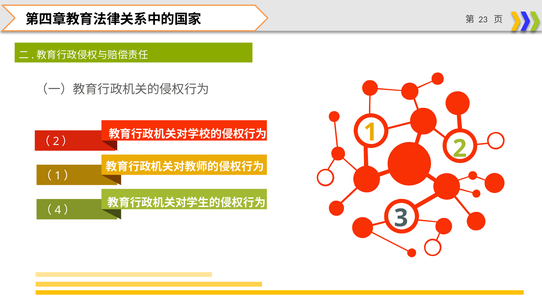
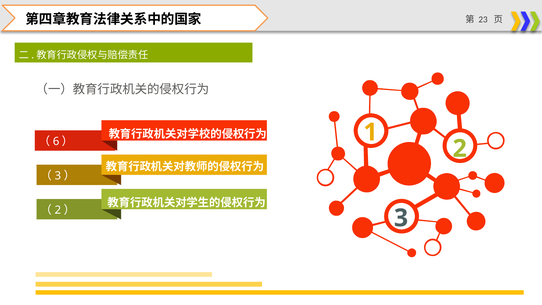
2 at (56, 141): 2 -> 6
1 at (58, 176): 1 -> 3
4 at (58, 210): 4 -> 2
